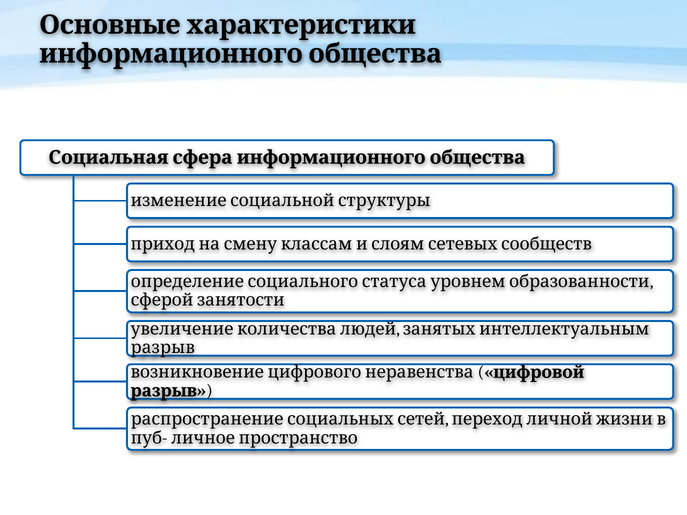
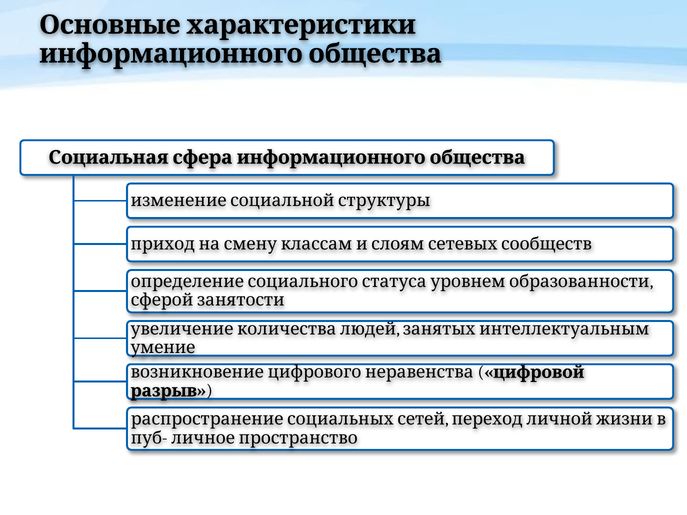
разрыв at (163, 348): разрыв -> умение
